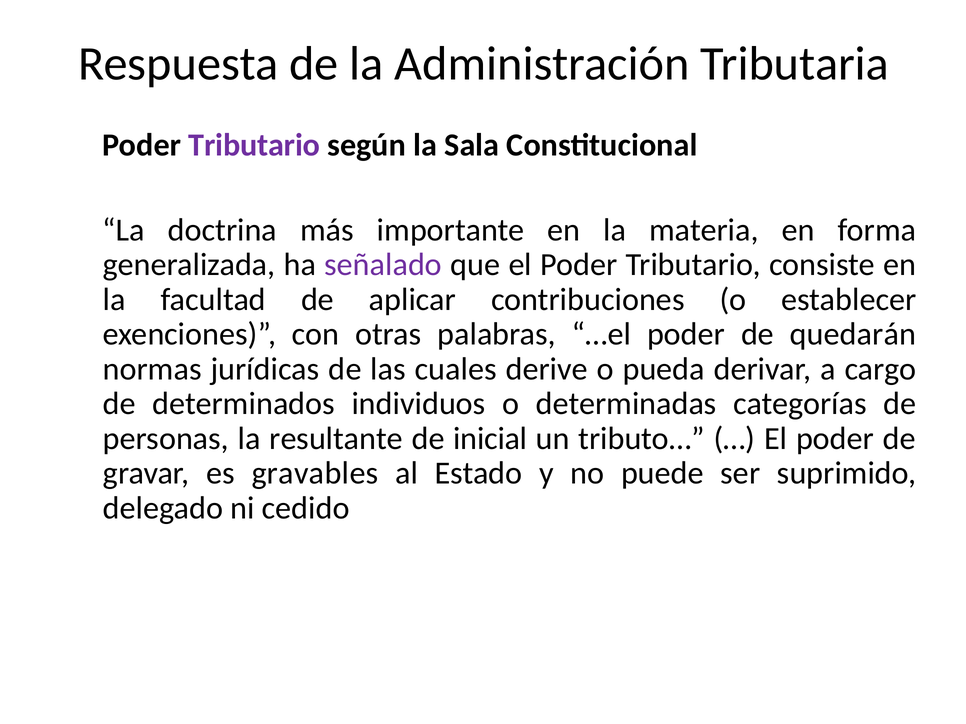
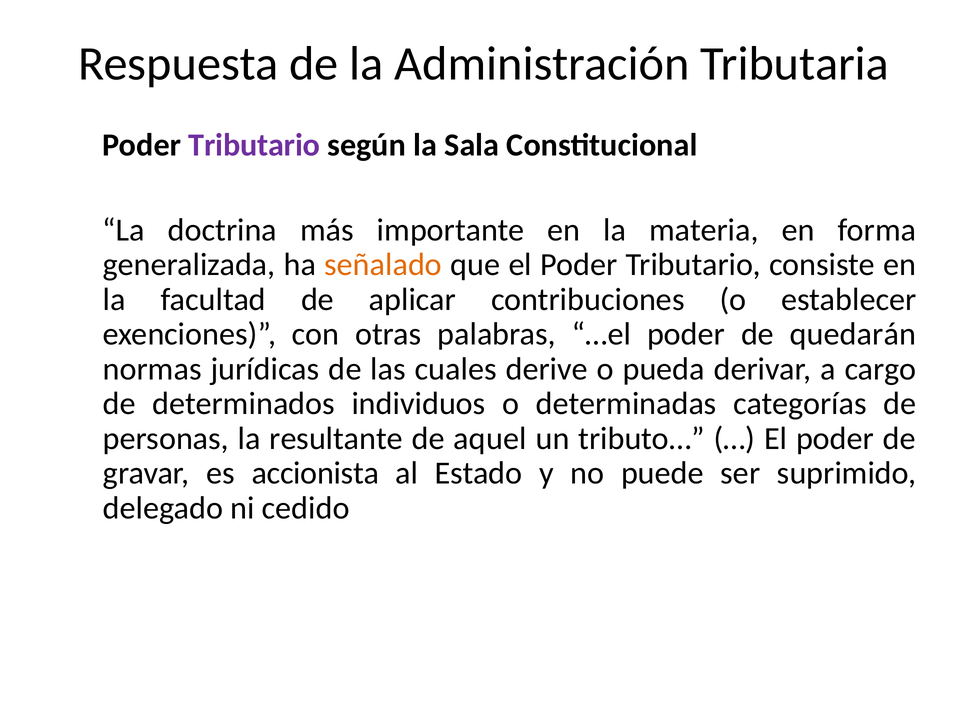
señalado colour: purple -> orange
inicial: inicial -> aquel
gravables: gravables -> accionista
